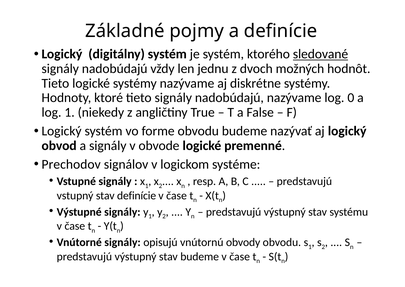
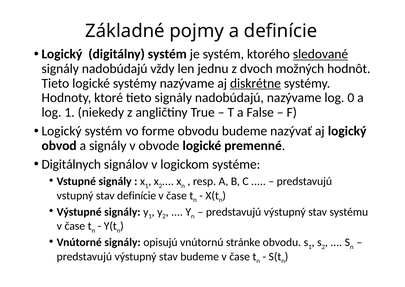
diskrétne underline: none -> present
Prechodov: Prechodov -> Digitálnych
obvody: obvody -> stránke
